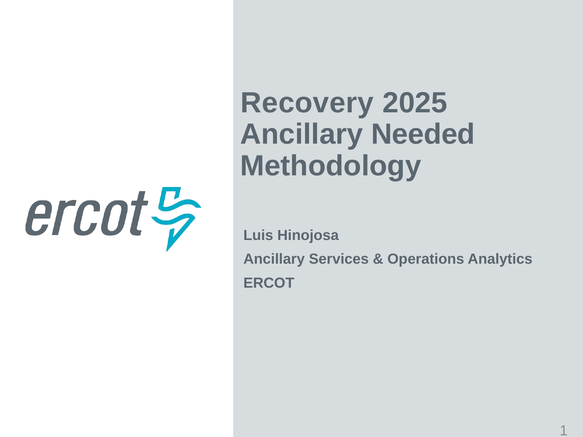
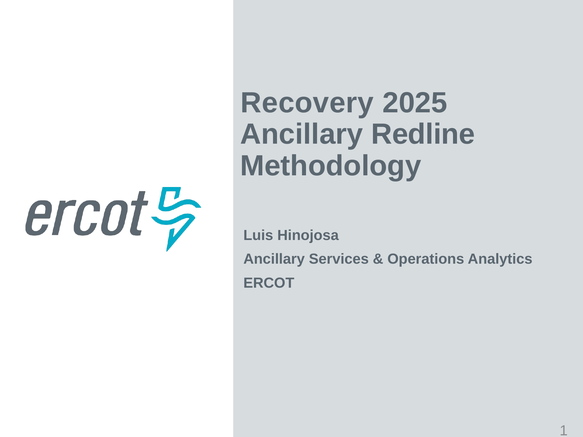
Needed: Needed -> Redline
